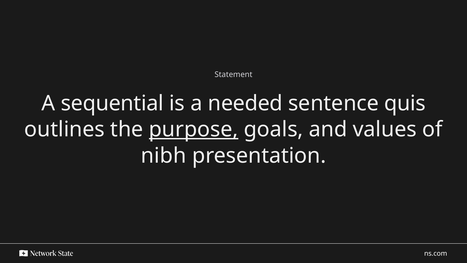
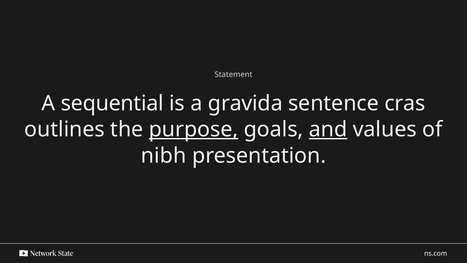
needed: needed -> gravida
quis: quis -> cras
and underline: none -> present
